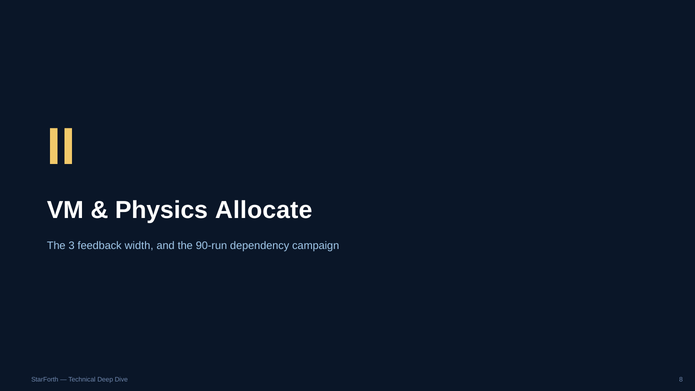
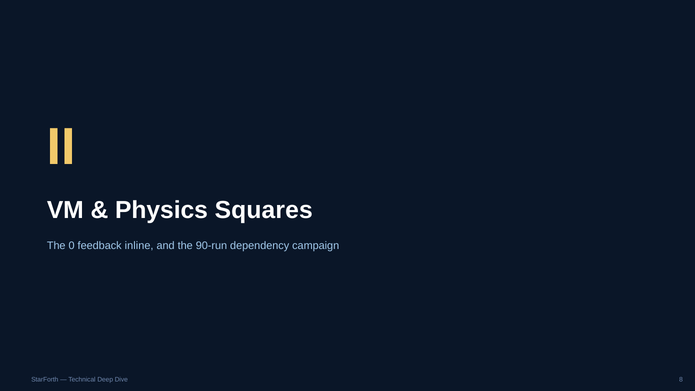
Allocate: Allocate -> Squares
3: 3 -> 0
width: width -> inline
